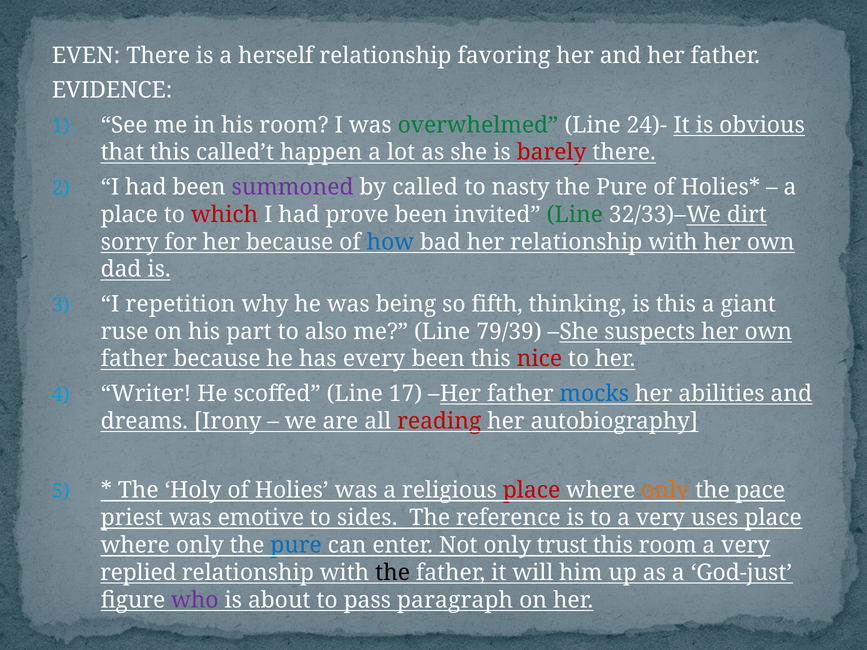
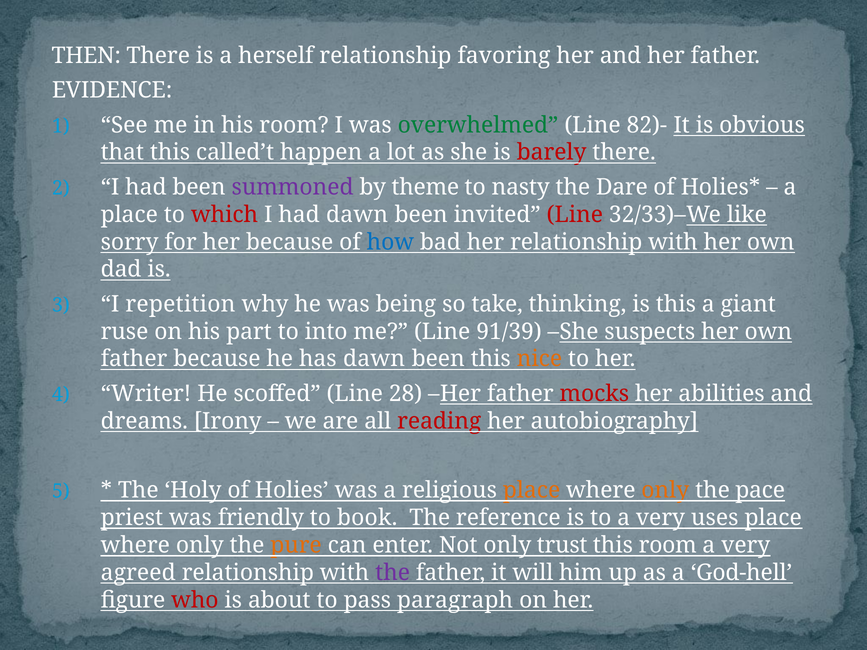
EVEN: EVEN -> THEN
24)-: 24)- -> 82)-
called: called -> theme
Pure at (622, 187): Pure -> Dare
had prove: prove -> dawn
Line at (575, 215) colour: green -> red
dirt: dirt -> like
fifth: fifth -> take
also: also -> into
79/39: 79/39 -> 91/39
has every: every -> dawn
nice colour: red -> orange
17: 17 -> 28
mocks colour: blue -> red
place at (532, 491) colour: red -> orange
emotive: emotive -> friendly
sides: sides -> book
pure at (296, 545) colour: blue -> orange
replied: replied -> agreed
the at (393, 573) colour: black -> purple
God-just: God-just -> God-hell
who colour: purple -> red
